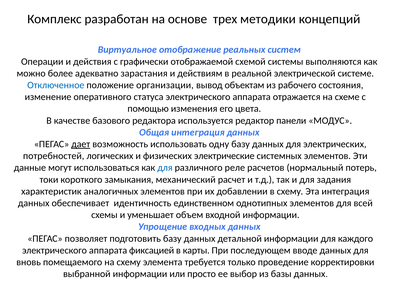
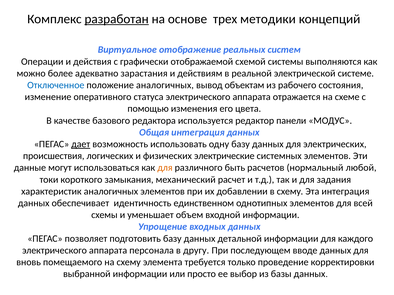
разработан underline: none -> present
положение организации: организации -> аналогичных
потребностей: потребностей -> происшествия
для at (165, 168) colour: blue -> orange
реле: реле -> быть
потерь: потерь -> любой
фиксацией: фиксацией -> персонала
карты: карты -> другу
